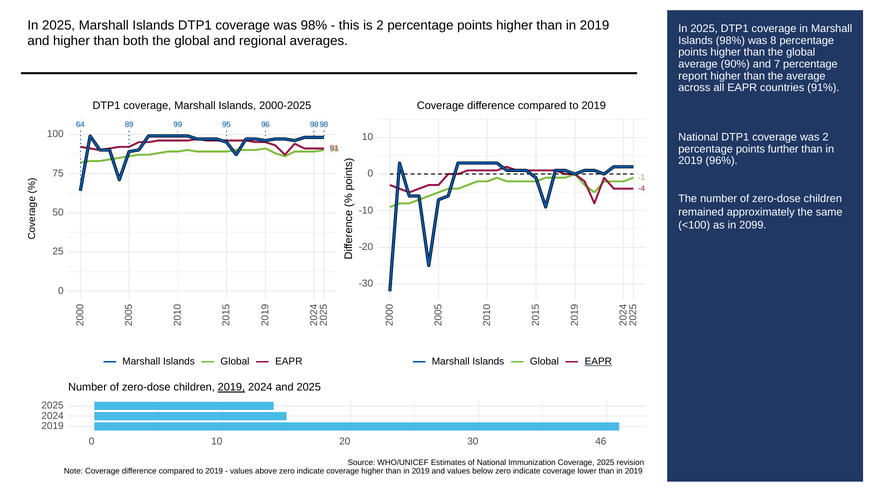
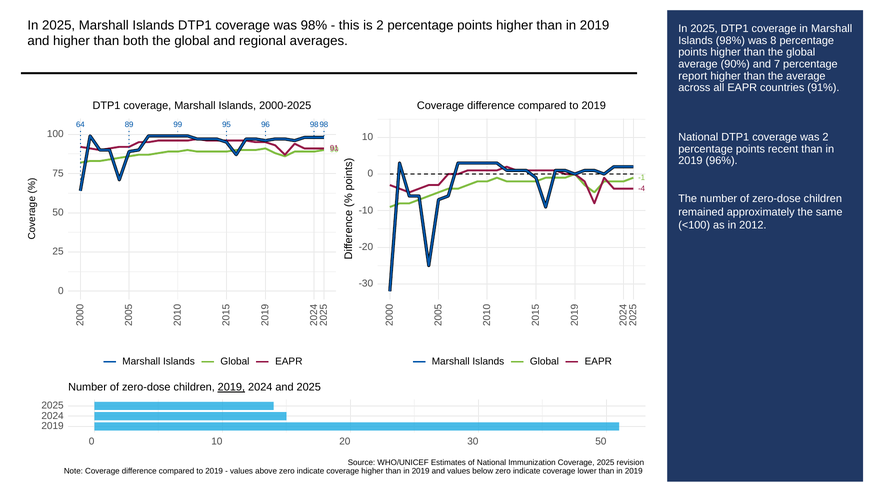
further: further -> recent
2099: 2099 -> 2012
EAPR at (598, 361) underline: present -> none
30 46: 46 -> 50
